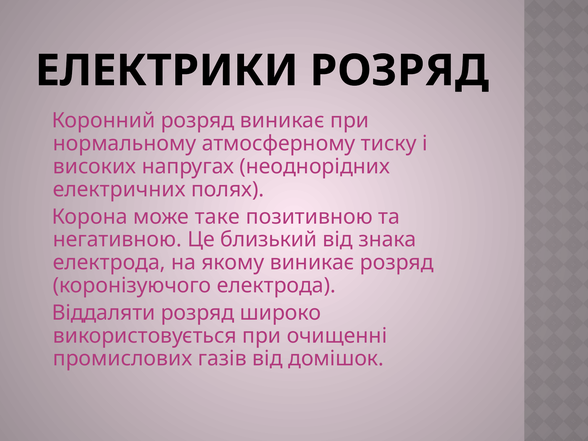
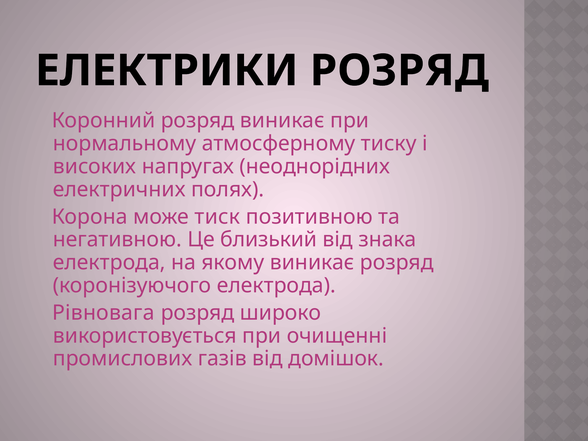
таке: таке -> тиск
Віддаляти: Віддаляти -> Рівновага
